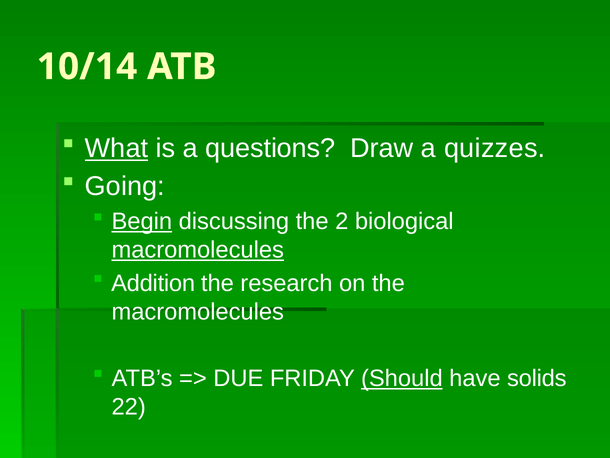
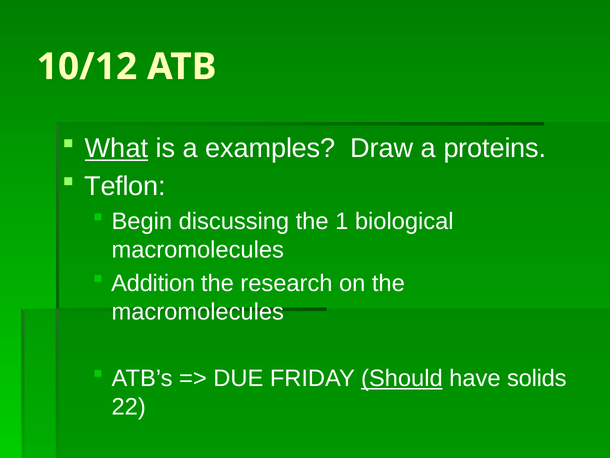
10/14: 10/14 -> 10/12
questions: questions -> examples
quizzes: quizzes -> proteins
Going: Going -> Teflon
Begin underline: present -> none
2: 2 -> 1
macromolecules at (198, 250) underline: present -> none
